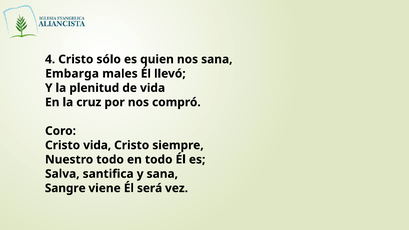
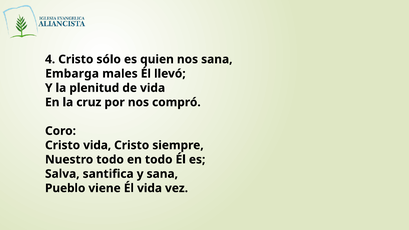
Sangre: Sangre -> Pueblo
Él será: será -> vida
